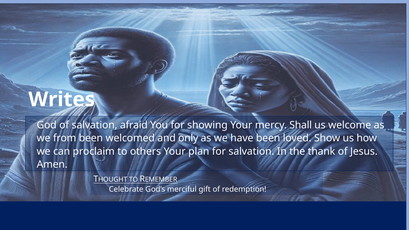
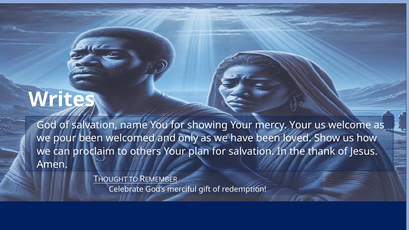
afraid: afraid -> name
mercy Shall: Shall -> Your
from: from -> pour
